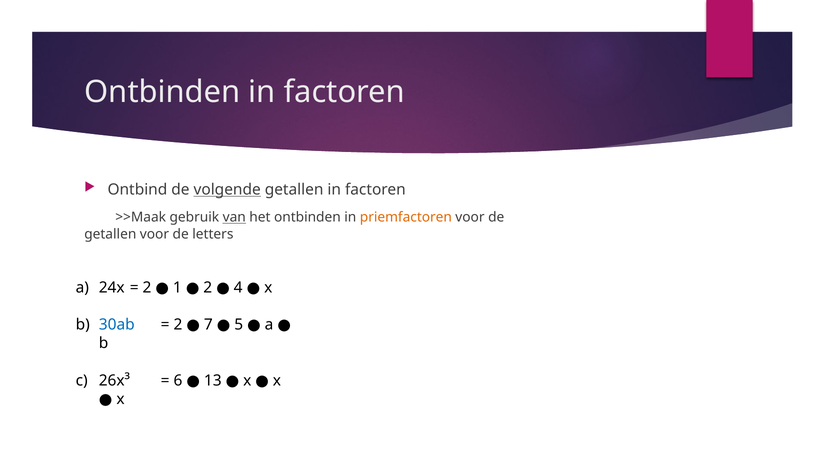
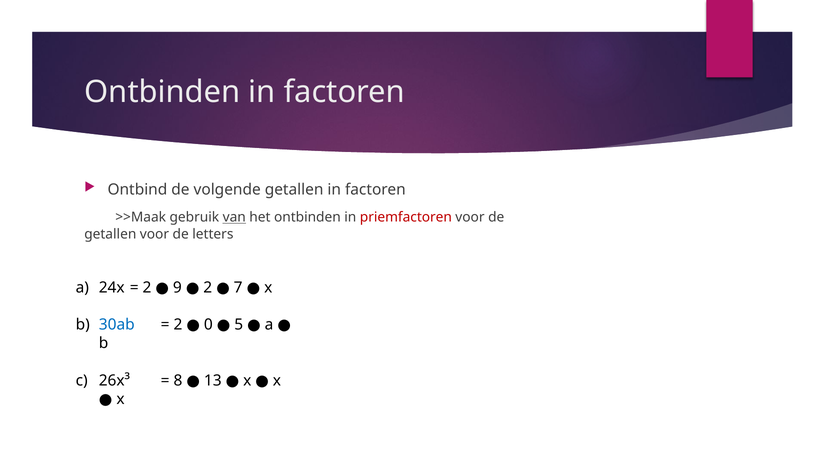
volgende underline: present -> none
priemfactoren colour: orange -> red
1: 1 -> 9
4: 4 -> 7
7: 7 -> 0
6: 6 -> 8
